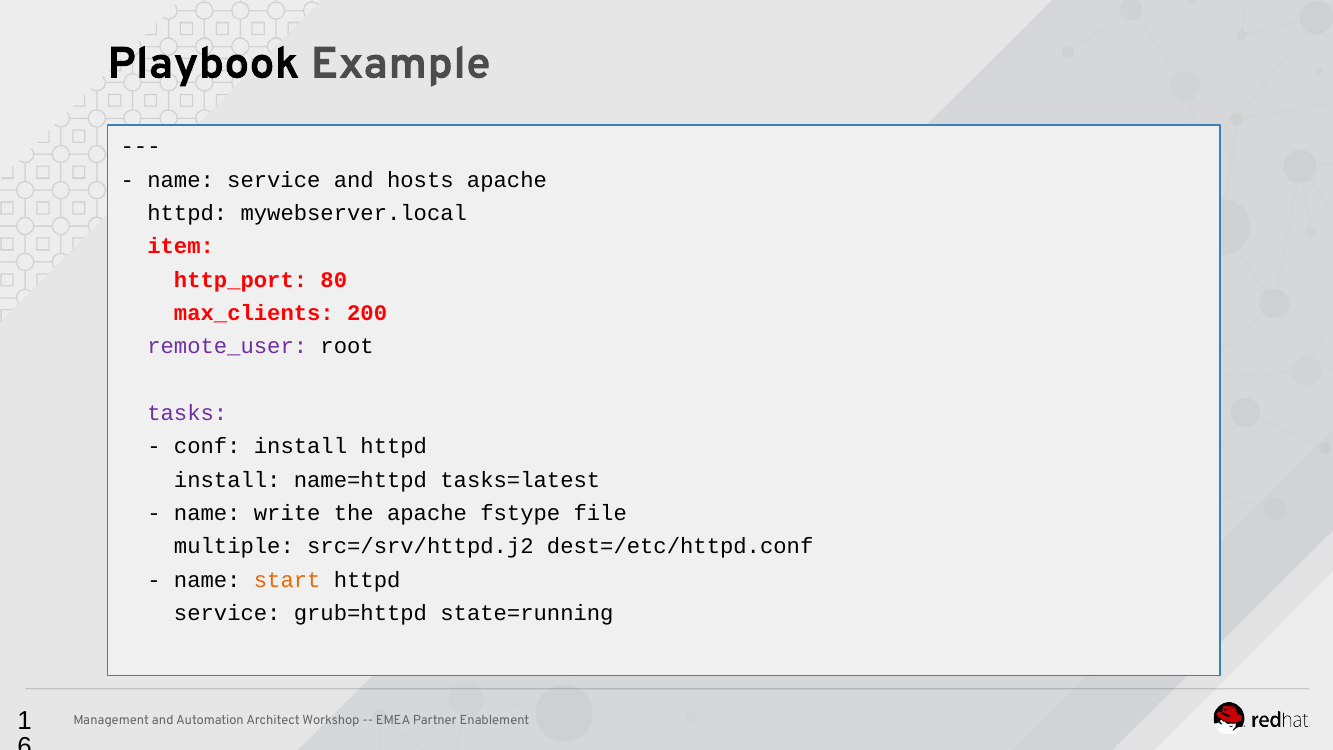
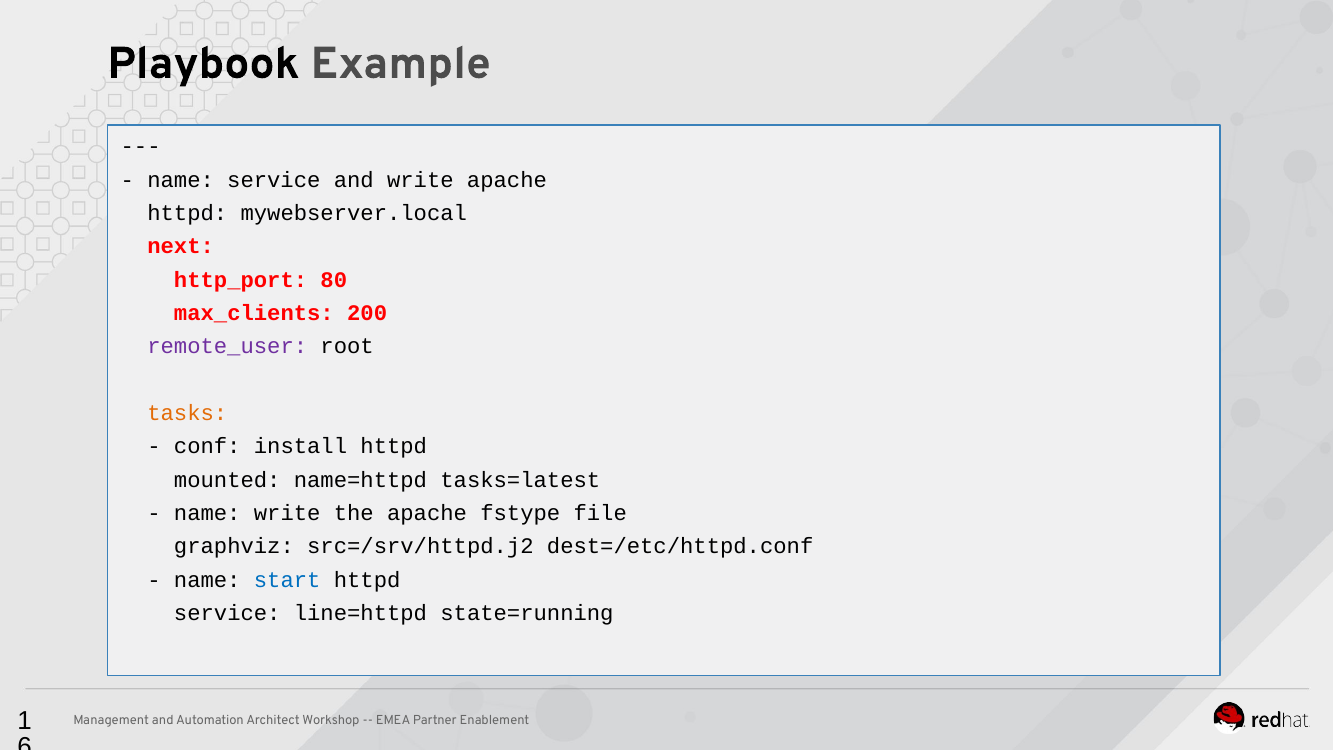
and hosts: hosts -> write
item: item -> next
tasks colour: purple -> orange
install at (227, 480): install -> mounted
multiple: multiple -> graphviz
start colour: orange -> blue
grub=httpd: grub=httpd -> line=httpd
